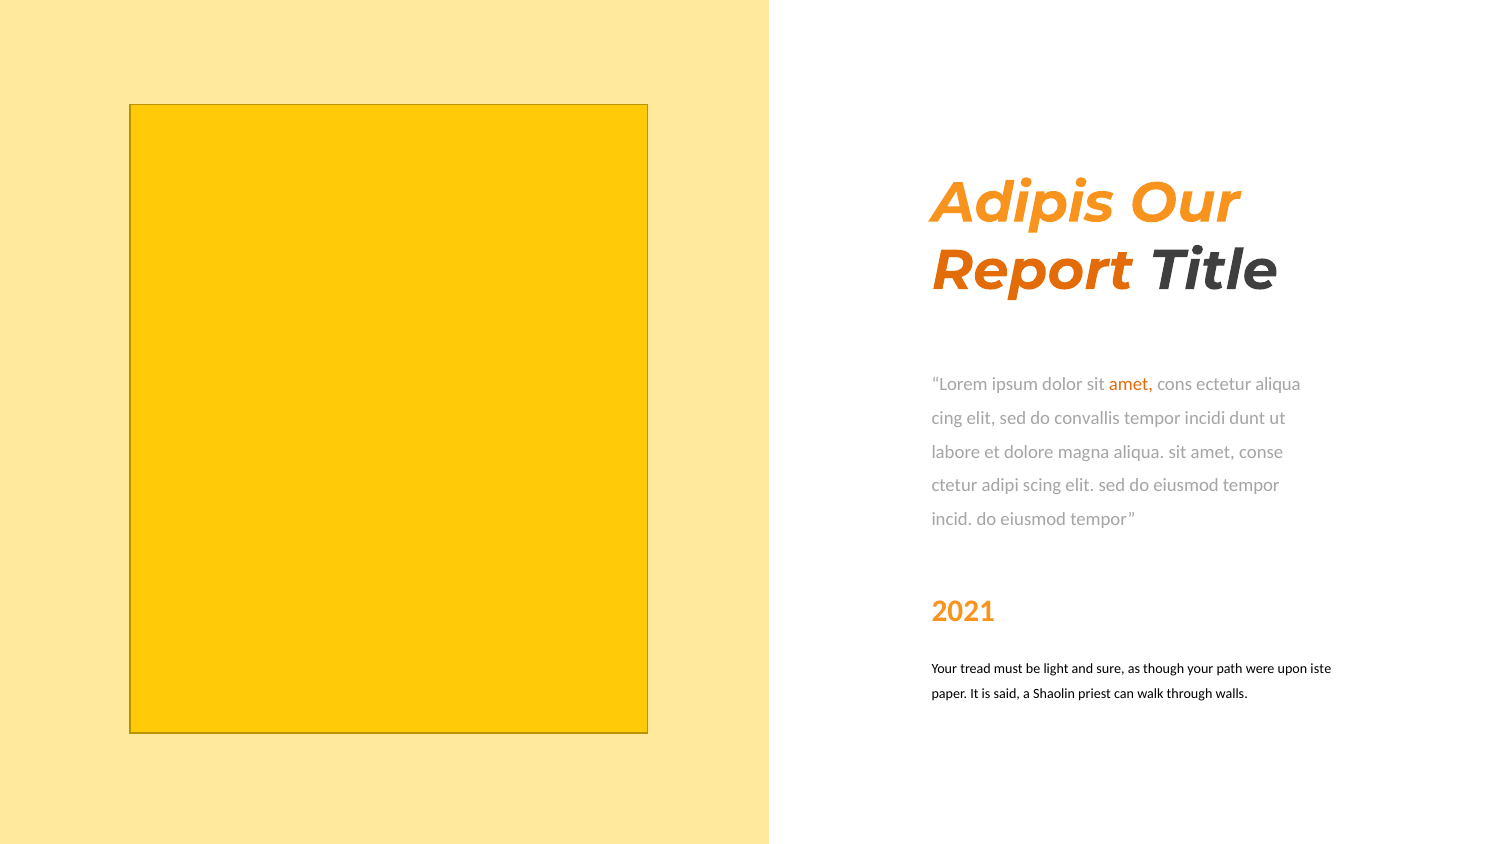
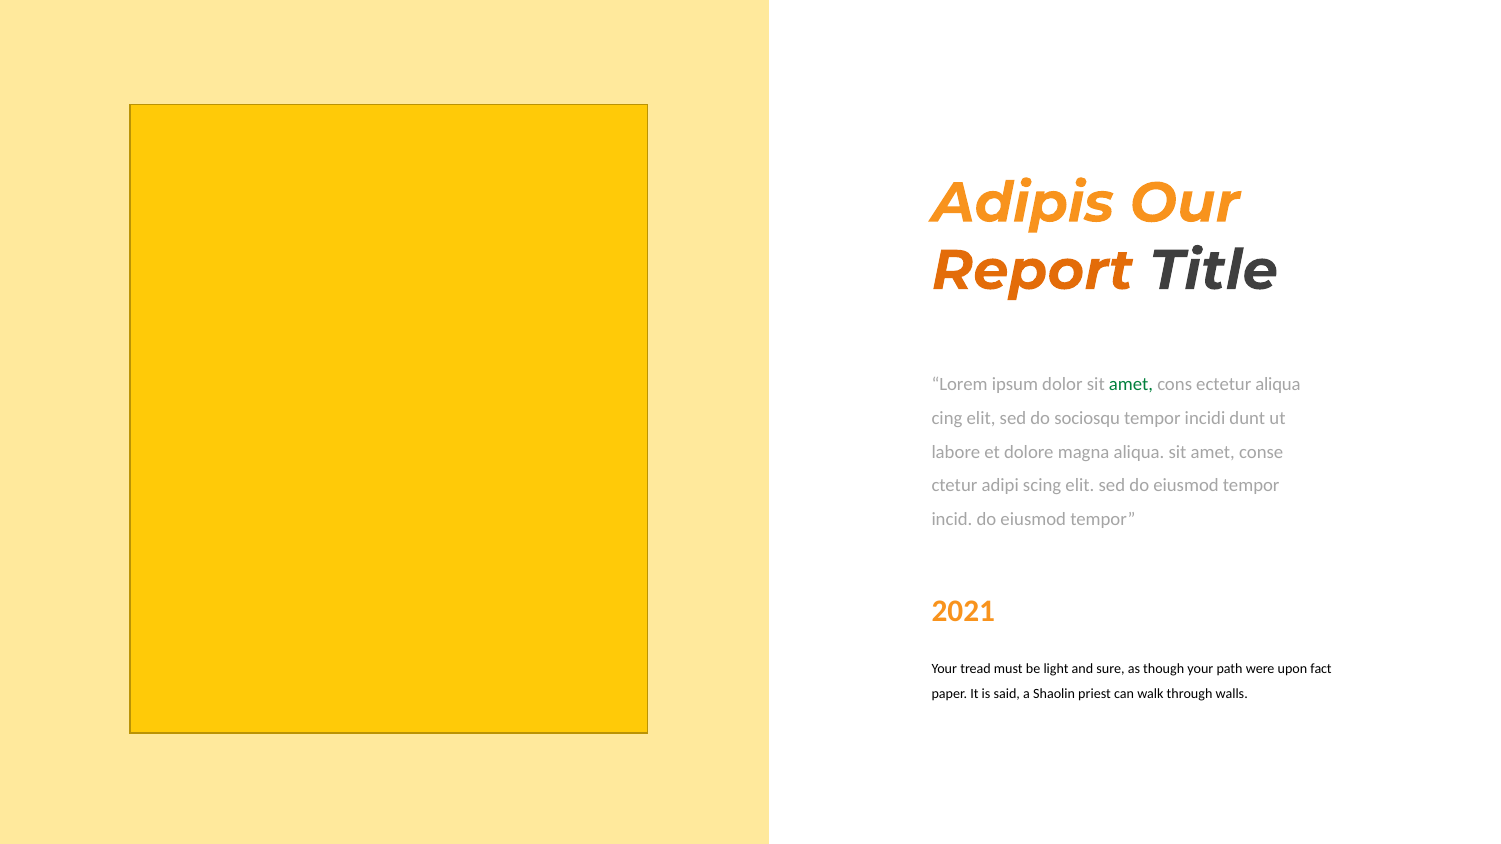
amet at (1131, 385) colour: orange -> green
convallis: convallis -> sociosqu
iste: iste -> fact
